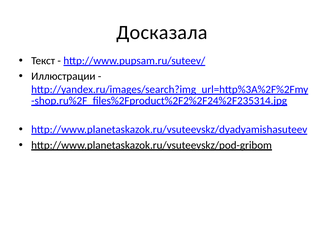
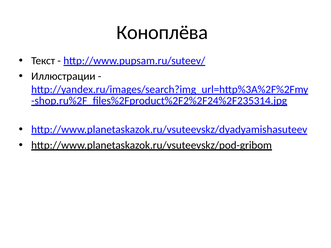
Досказала: Досказала -> Коноплёва
